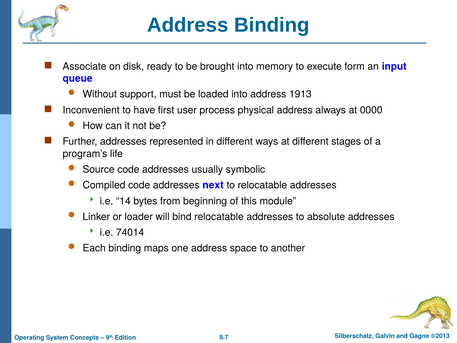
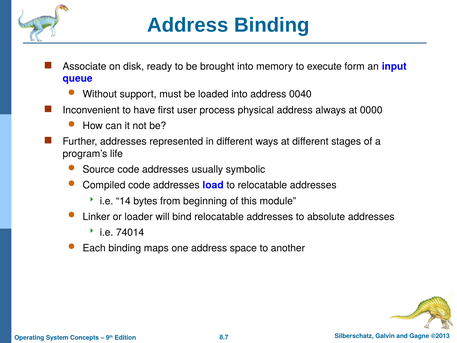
1913: 1913 -> 0040
next: next -> load
